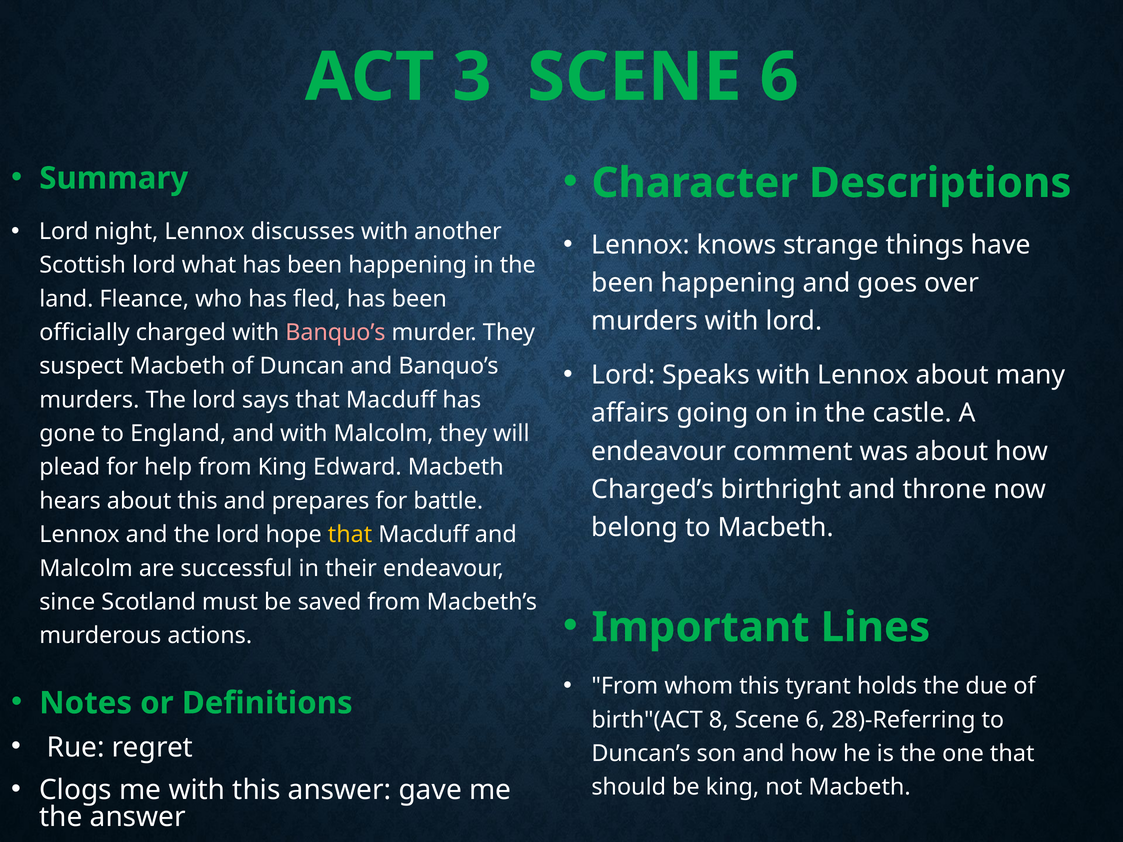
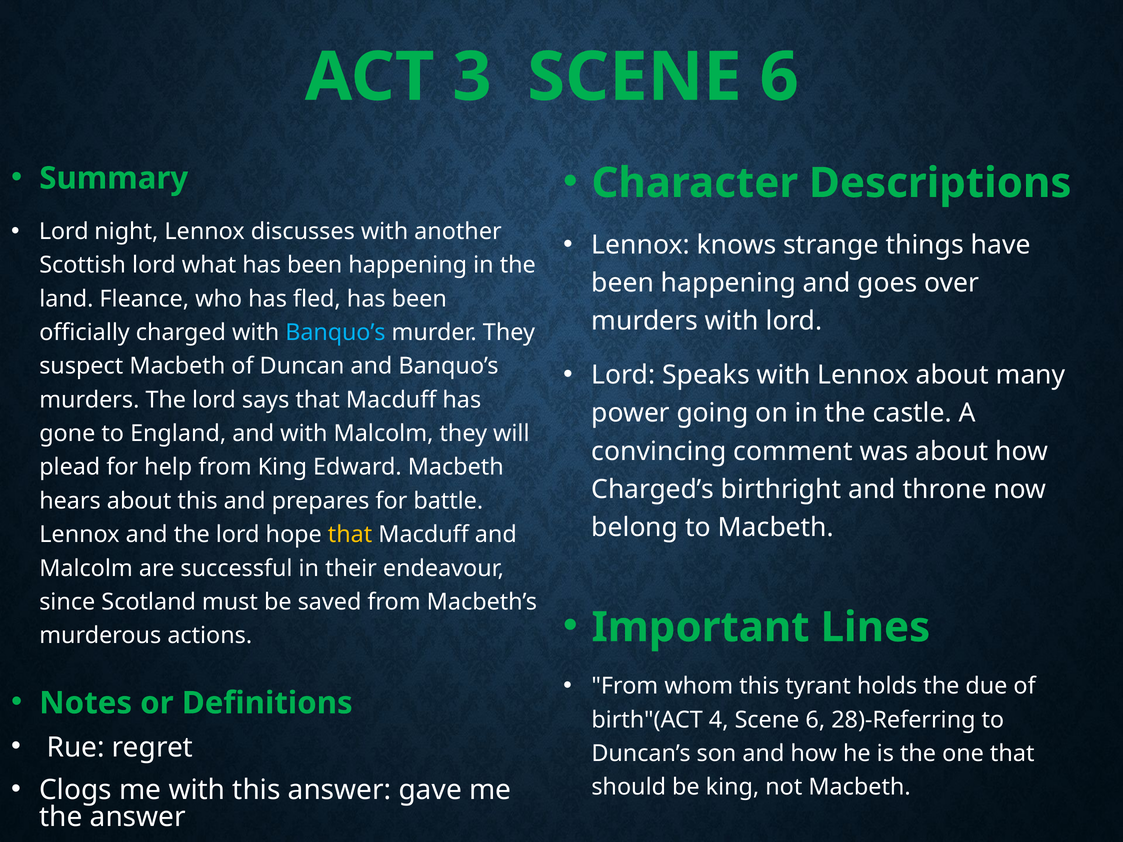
Banquo’s at (335, 333) colour: pink -> light blue
affairs: affairs -> power
endeavour at (659, 451): endeavour -> convincing
8: 8 -> 4
